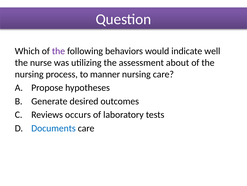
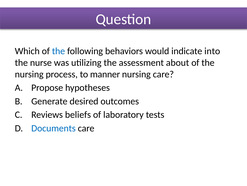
the at (58, 51) colour: purple -> blue
well: well -> into
occurs: occurs -> beliefs
